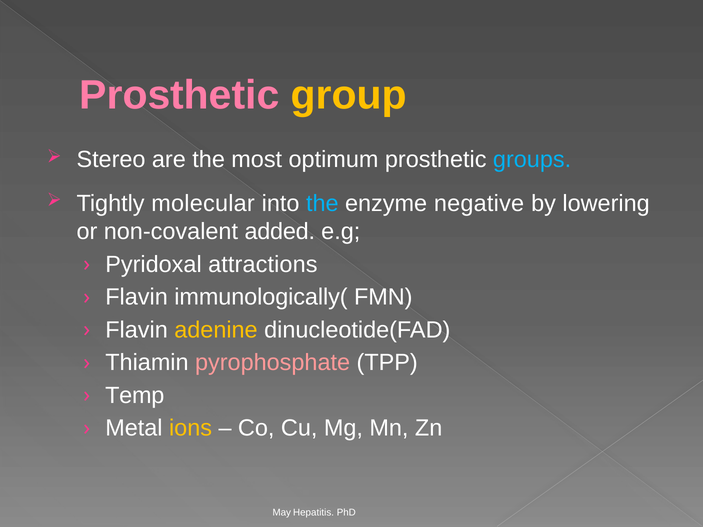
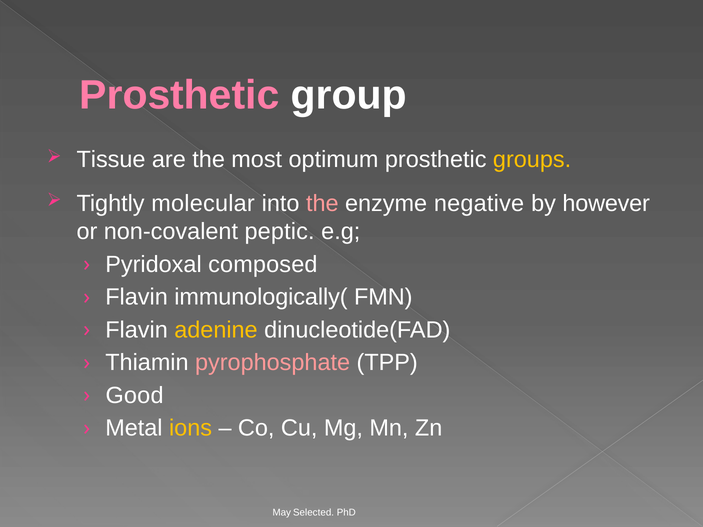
group colour: yellow -> white
Stereo: Stereo -> Tissue
groups colour: light blue -> yellow
the at (322, 204) colour: light blue -> pink
lowering: lowering -> however
added: added -> peptic
attractions: attractions -> composed
Temp: Temp -> Good
Hepatitis: Hepatitis -> Selected
